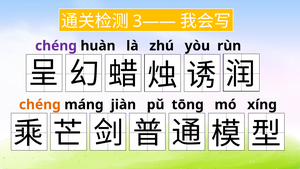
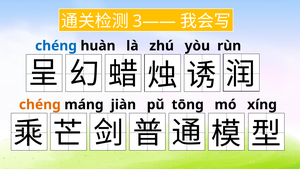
chéng at (56, 46) colour: purple -> blue
